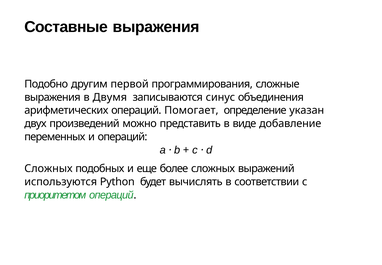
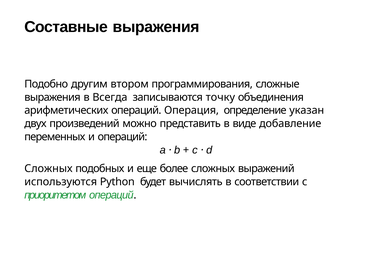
первой: первой -> втором
Двумя: Двумя -> Всегда
синус: синус -> точку
Помогает: Помогает -> Операция
